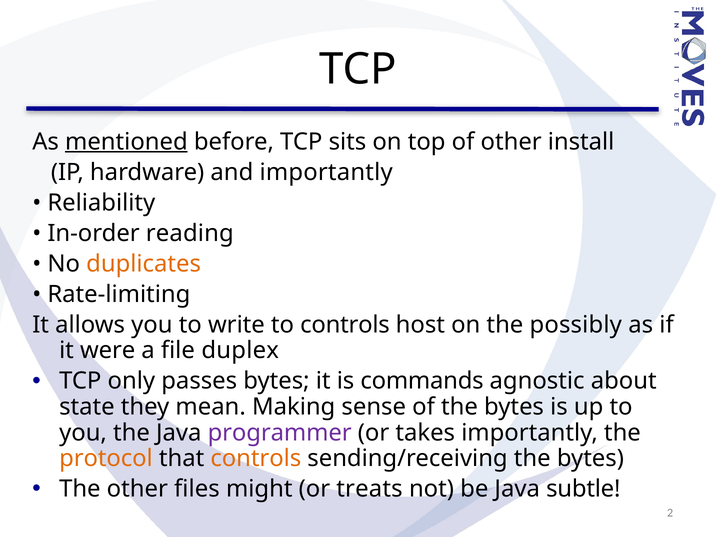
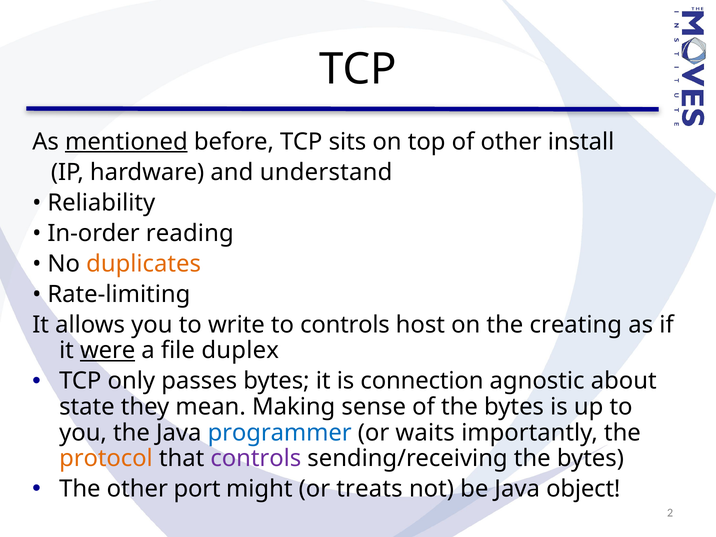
and importantly: importantly -> understand
possibly: possibly -> creating
were underline: none -> present
commands: commands -> connection
programmer colour: purple -> blue
takes: takes -> waits
controls at (256, 458) colour: orange -> purple
files: files -> port
subtle: subtle -> object
